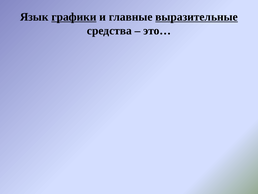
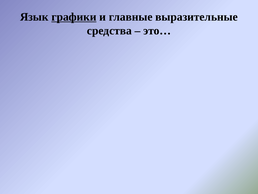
выразительные underline: present -> none
